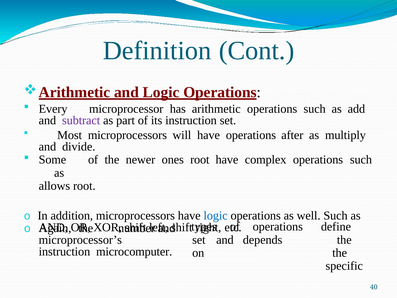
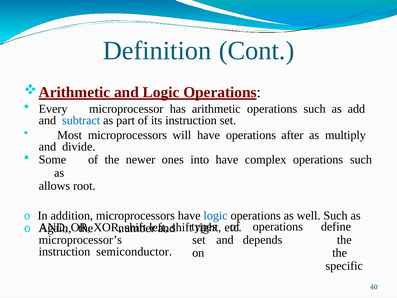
subtract colour: purple -> blue
ones root: root -> into
microcomputer: microcomputer -> semiconductor
